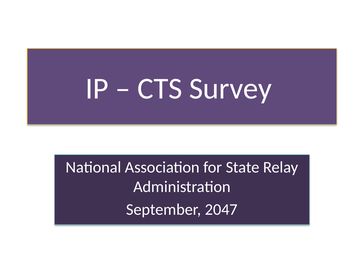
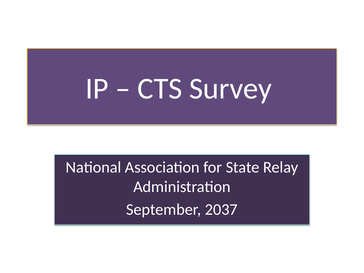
2047: 2047 -> 2037
